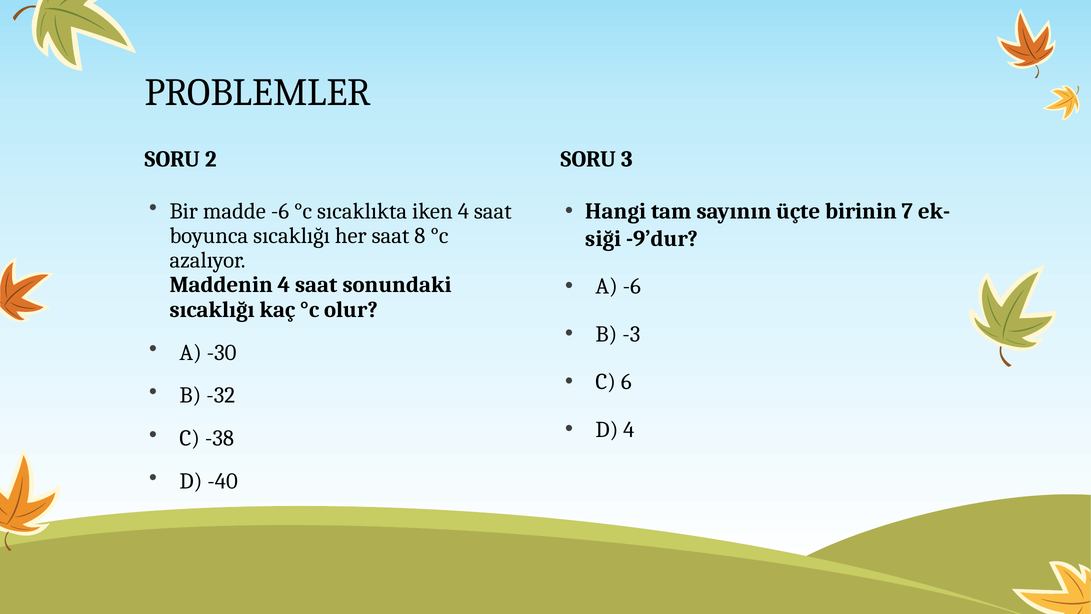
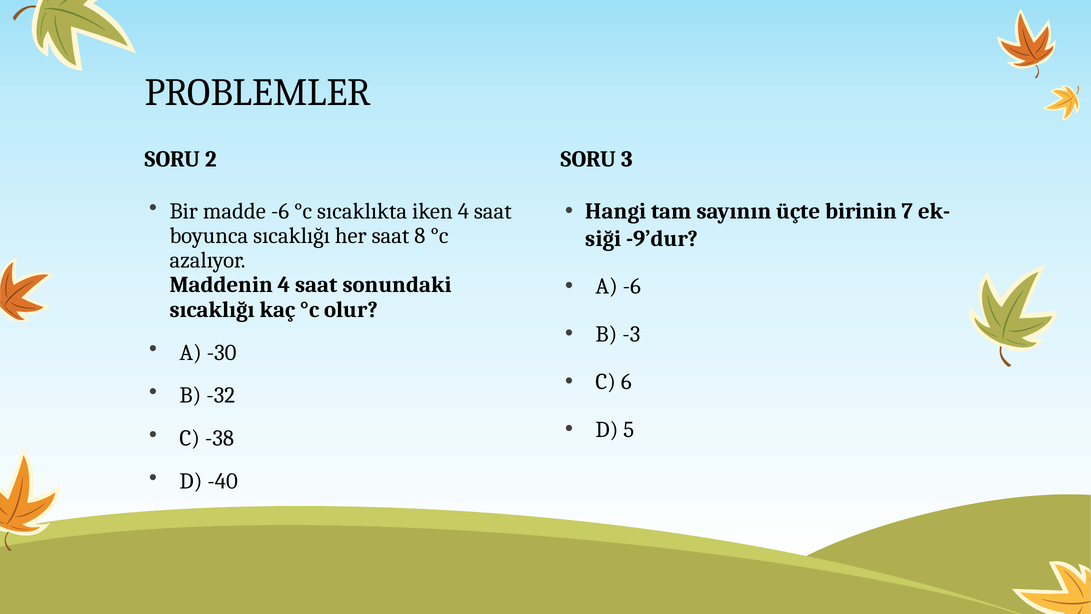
D 4: 4 -> 5
